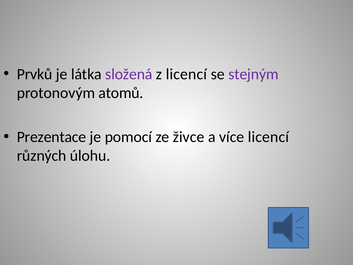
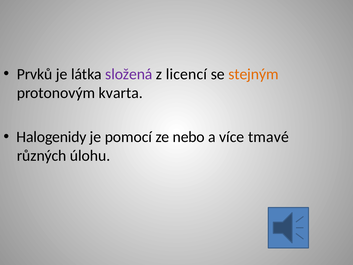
stejným colour: purple -> orange
atomů: atomů -> kvarta
Prezentace: Prezentace -> Halogenidy
živce: živce -> nebo
více licencí: licencí -> tmavé
